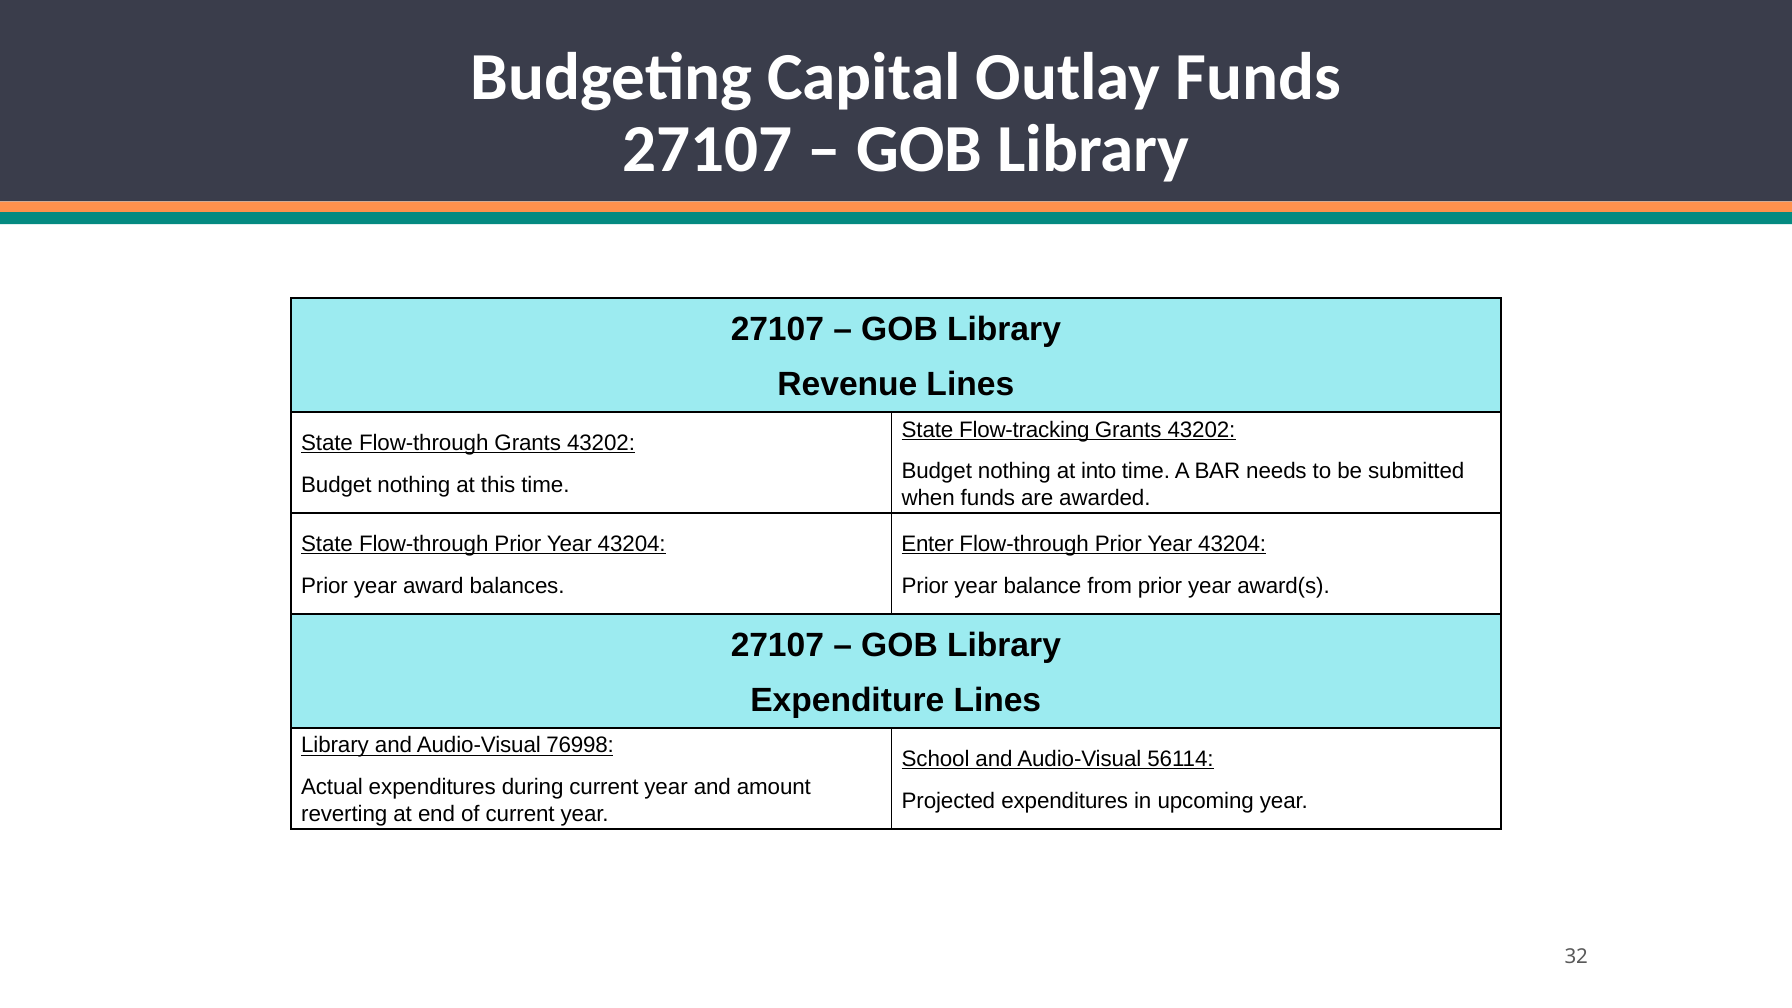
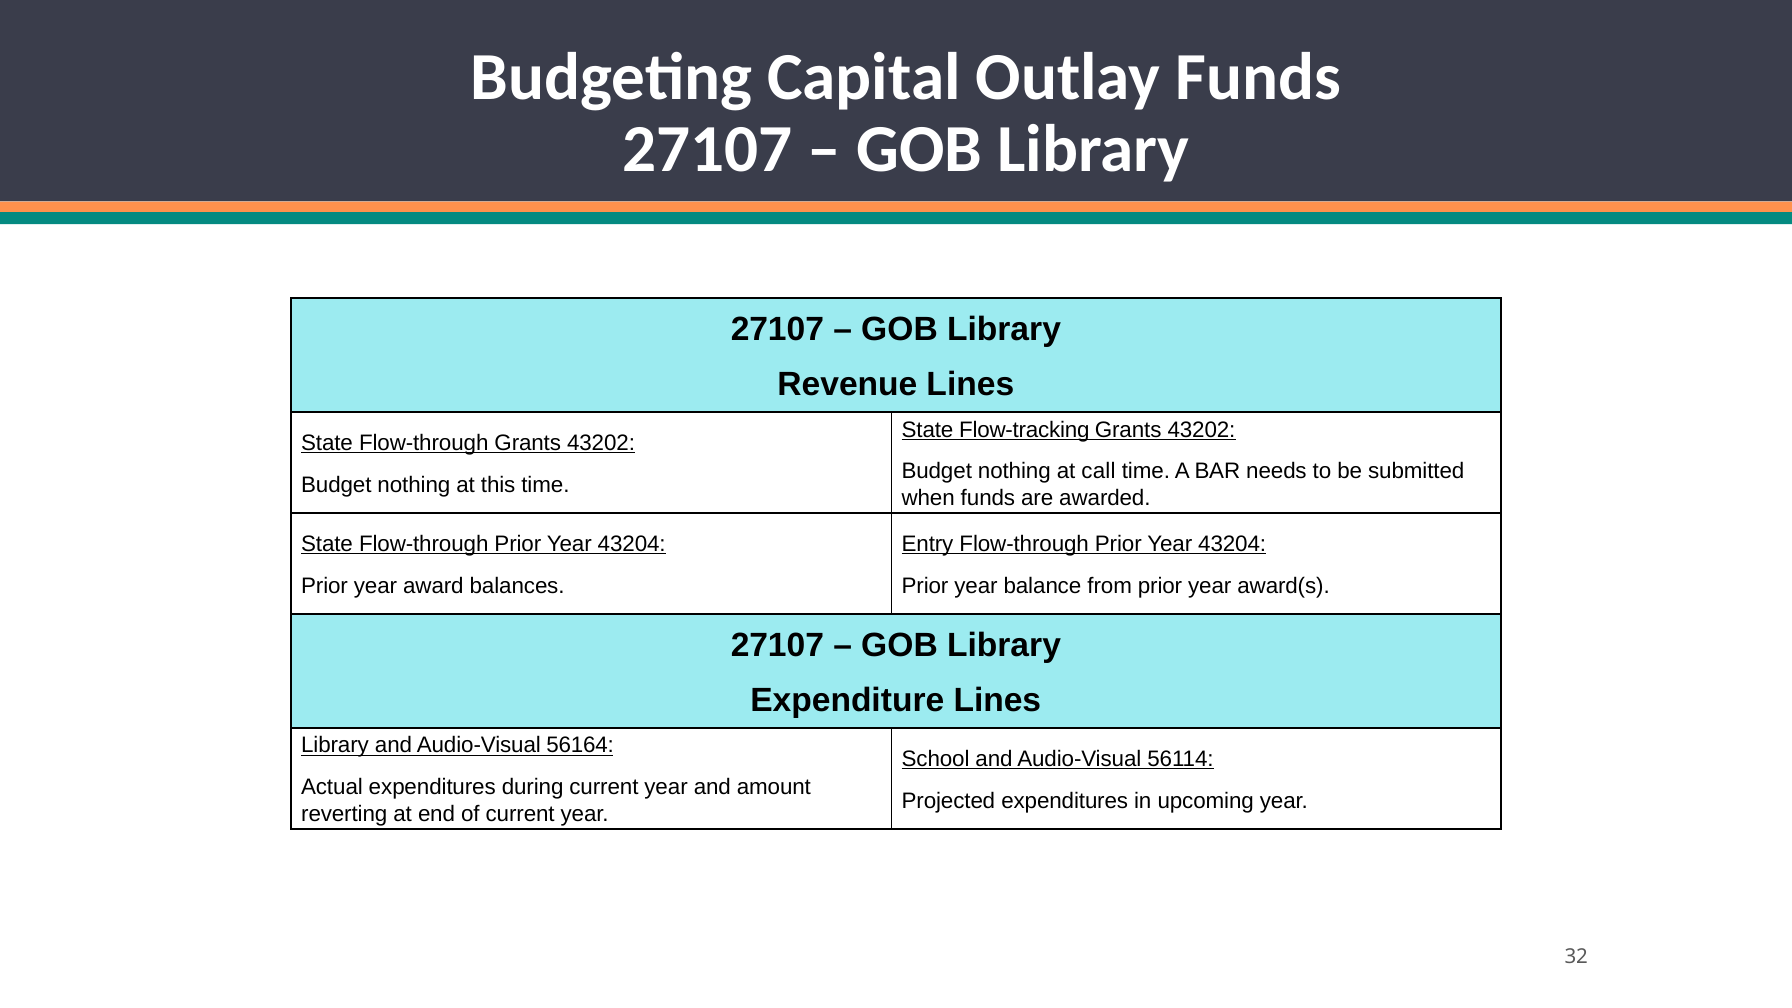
into: into -> call
Enter: Enter -> Entry
76998: 76998 -> 56164
